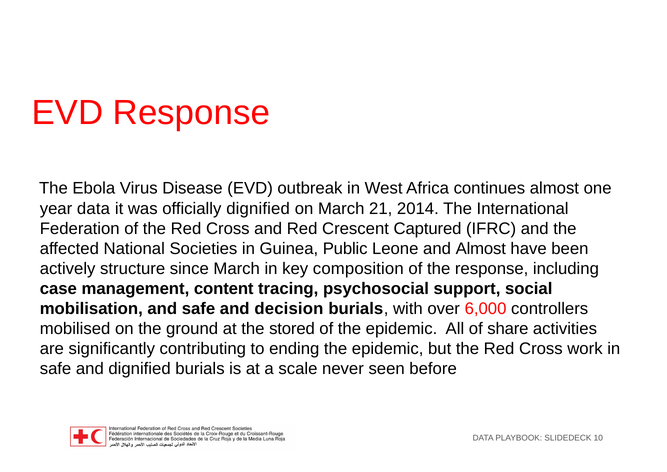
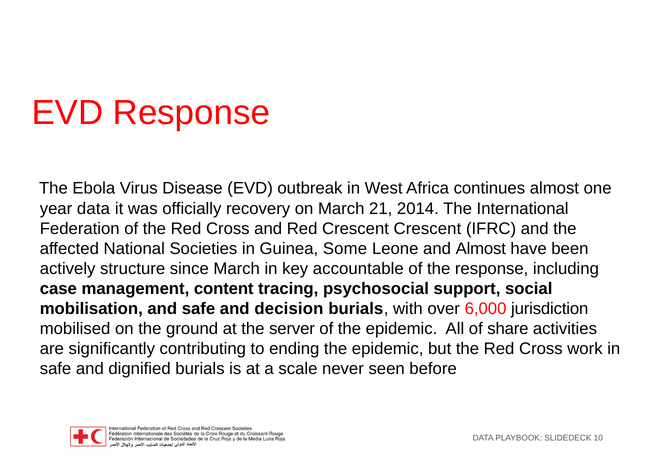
officially dignified: dignified -> recovery
Crescent Captured: Captured -> Crescent
Public: Public -> Some
composition: composition -> accountable
controllers: controllers -> jurisdiction
stored: stored -> server
